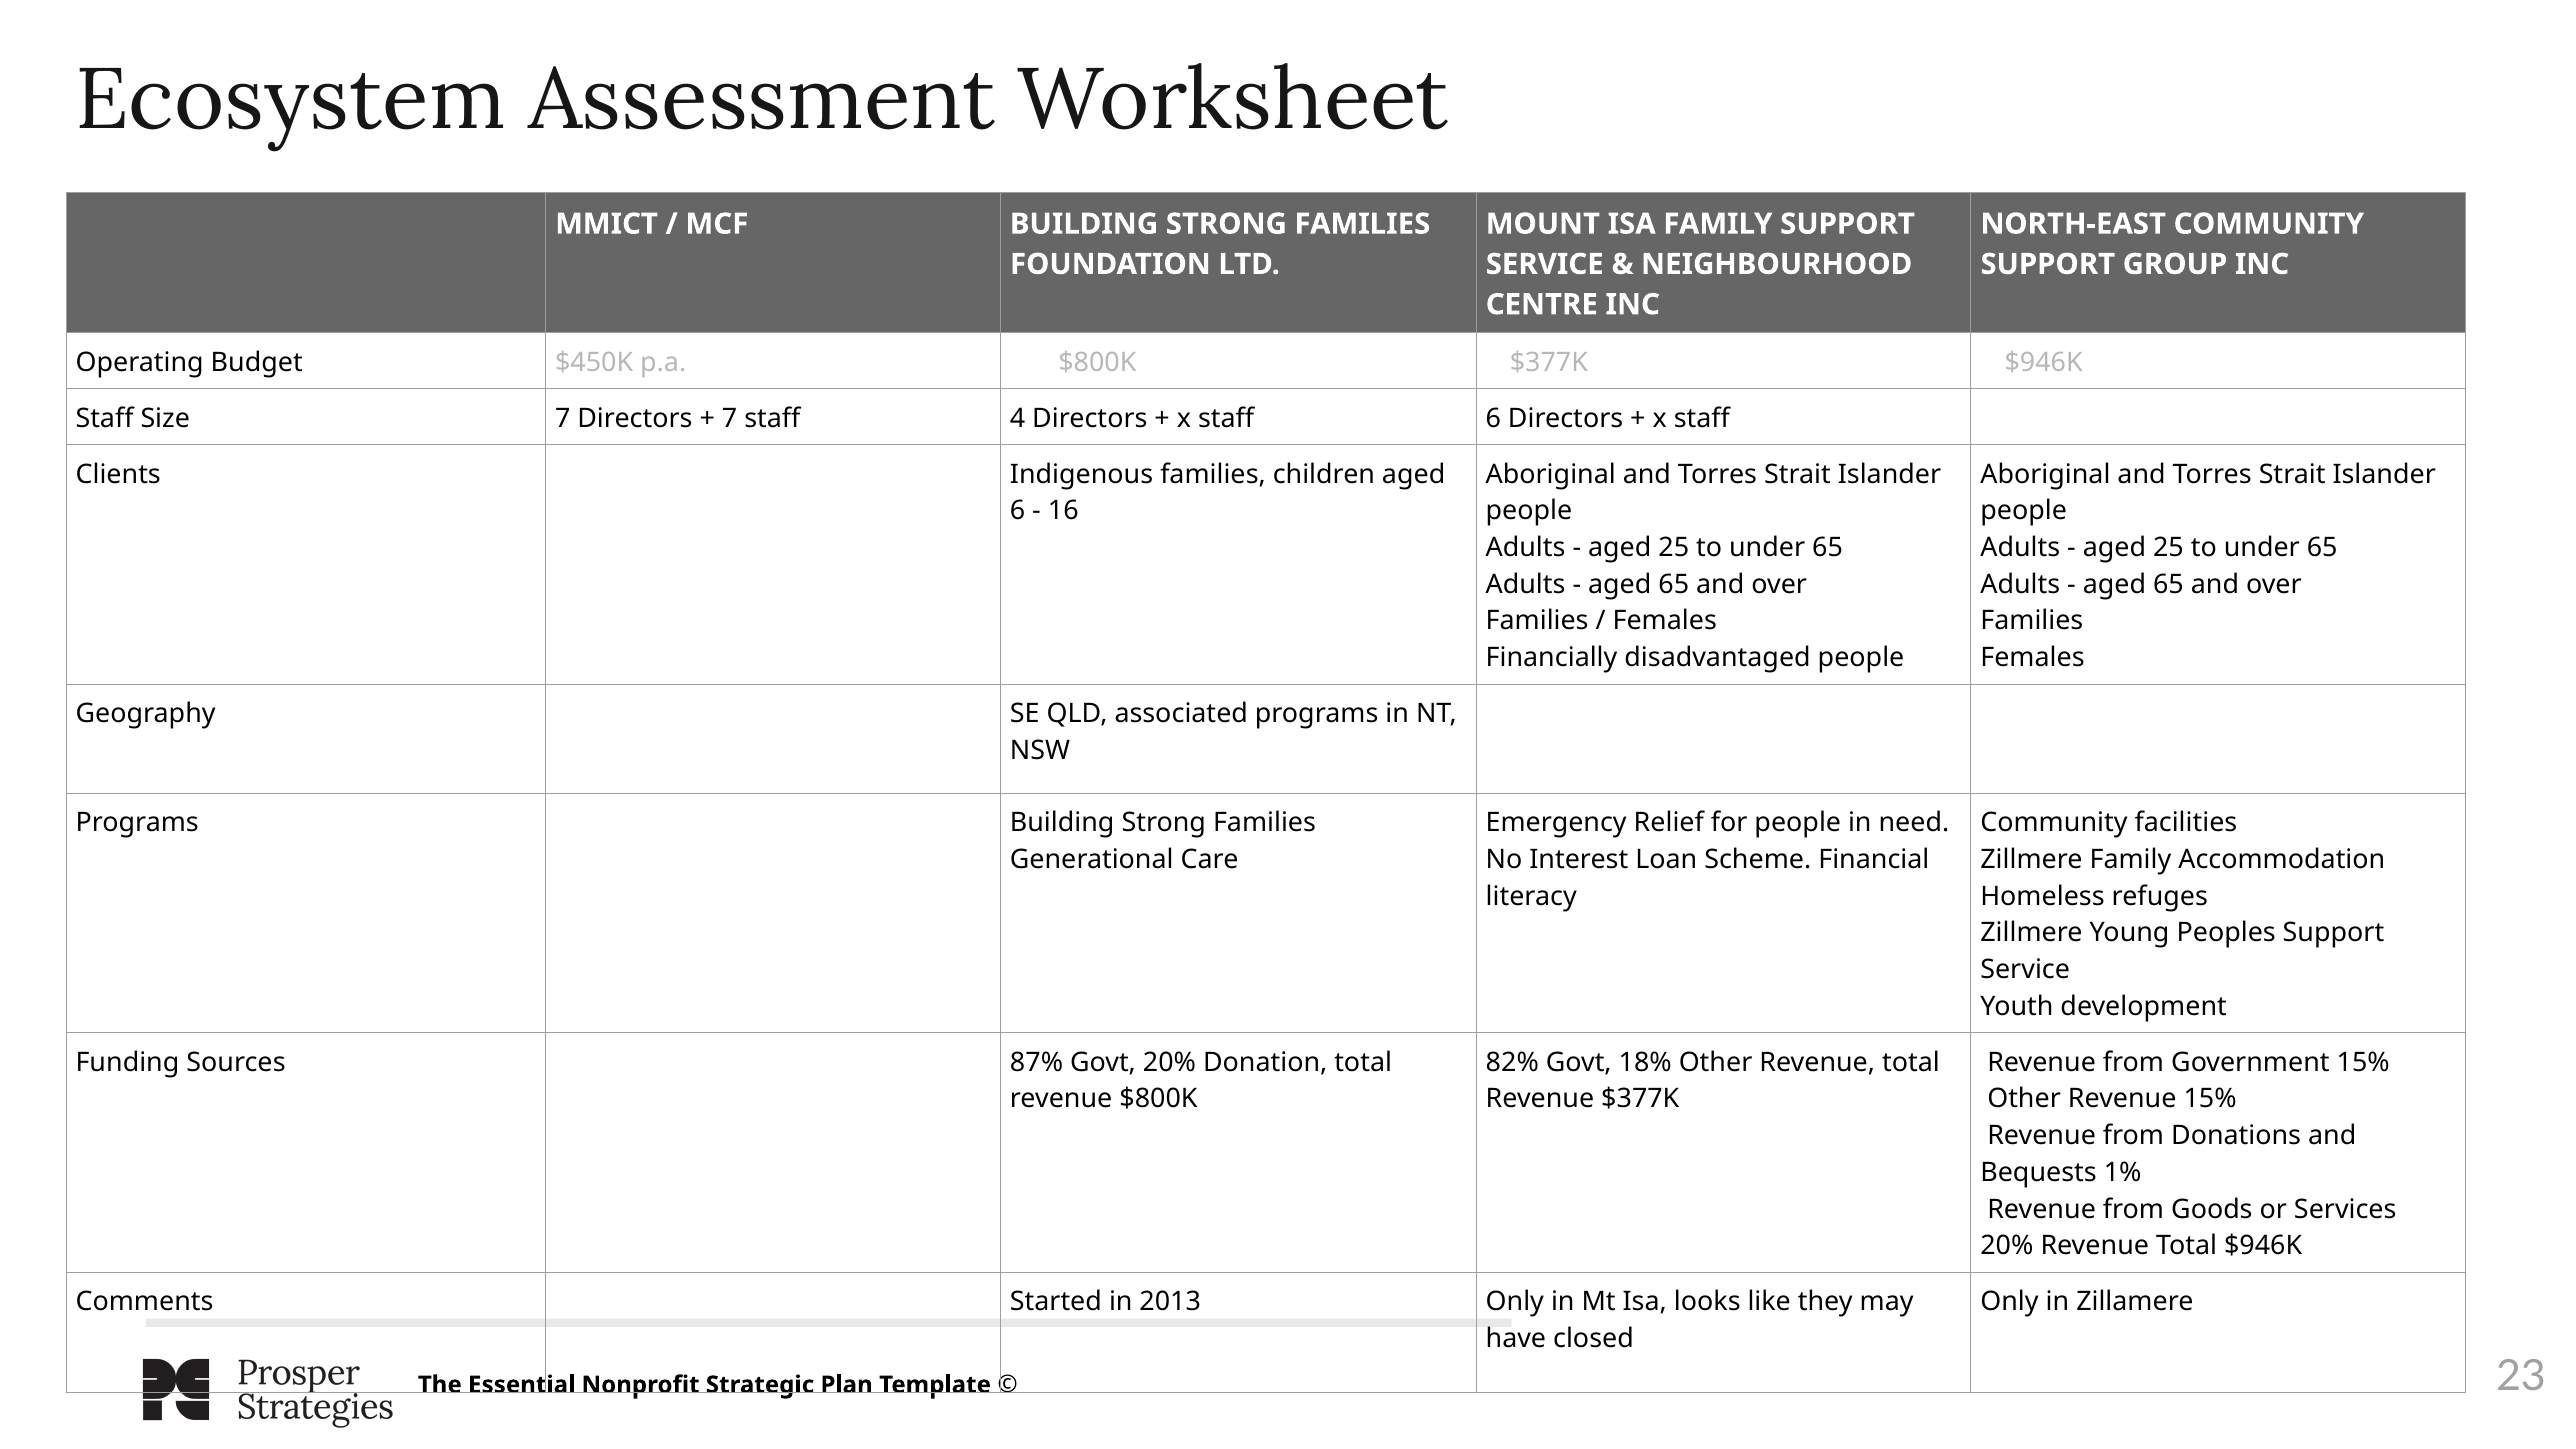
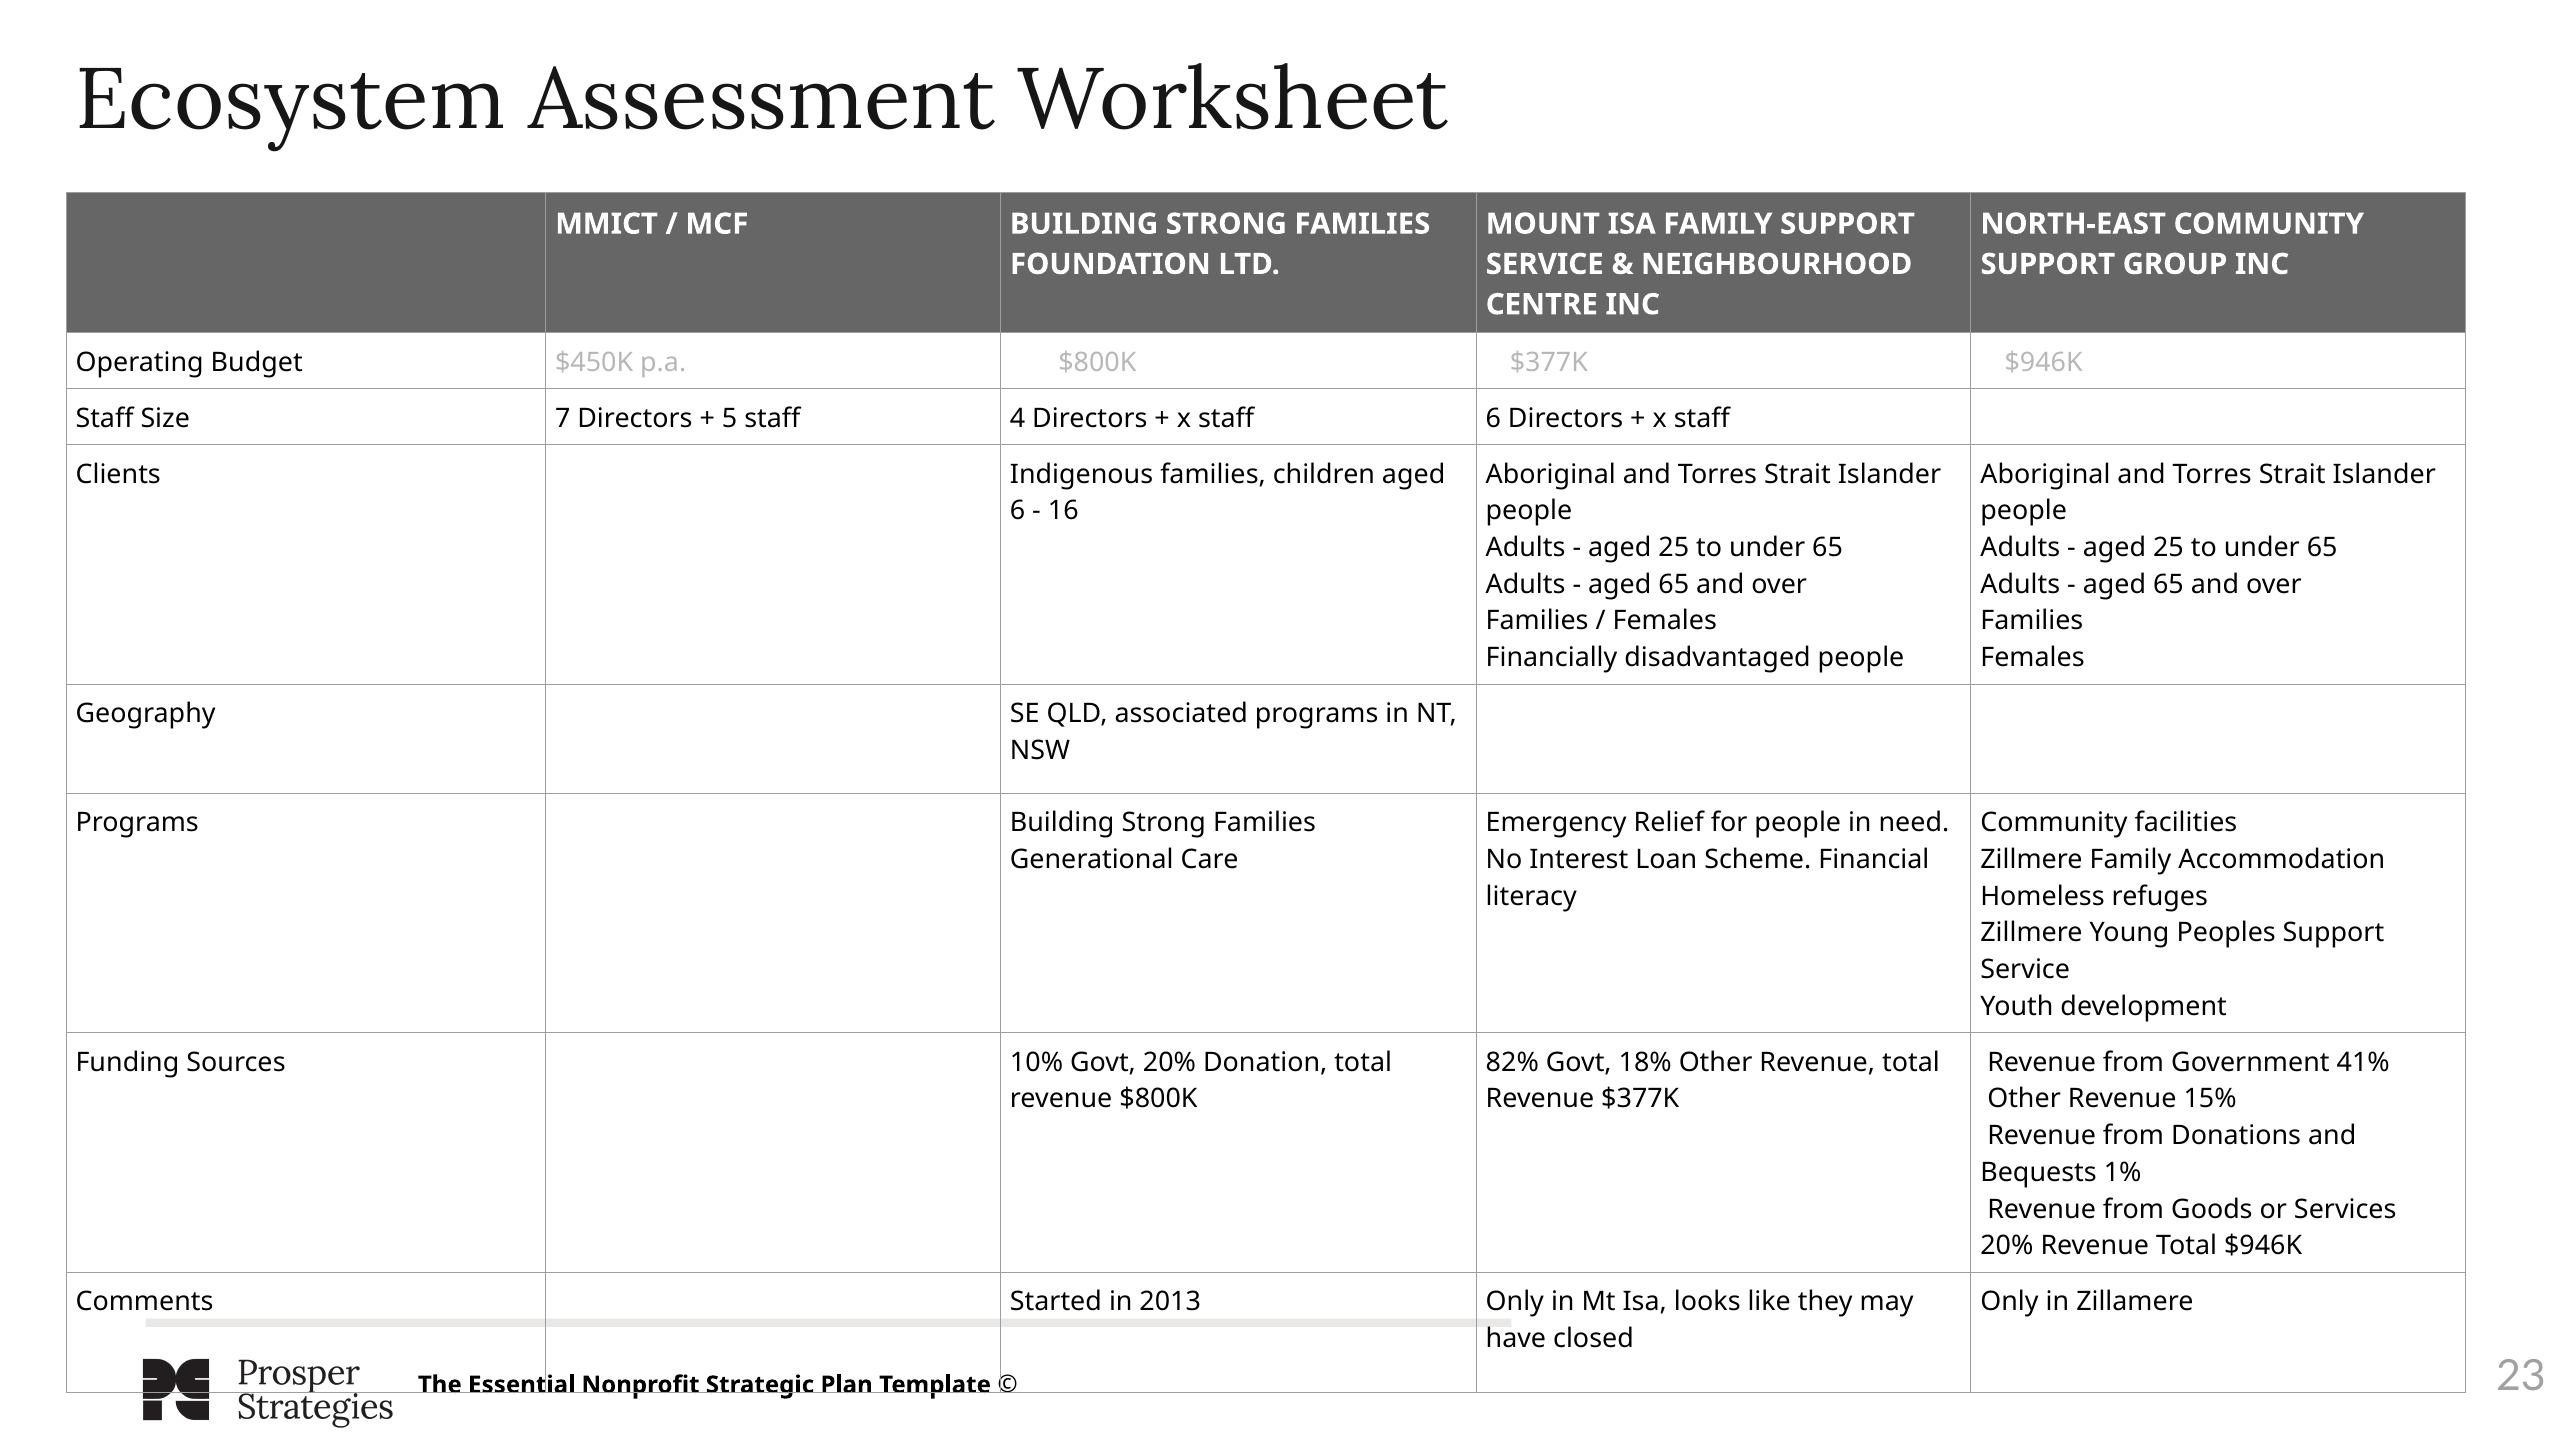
7 at (730, 418): 7 -> 5
87%: 87% -> 10%
Government 15%: 15% -> 41%
